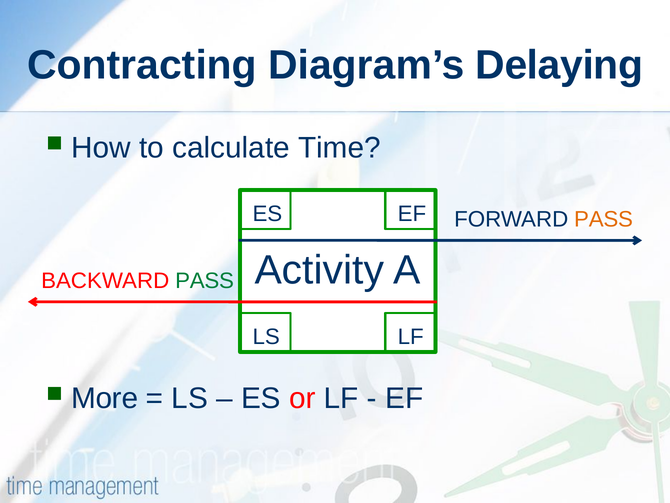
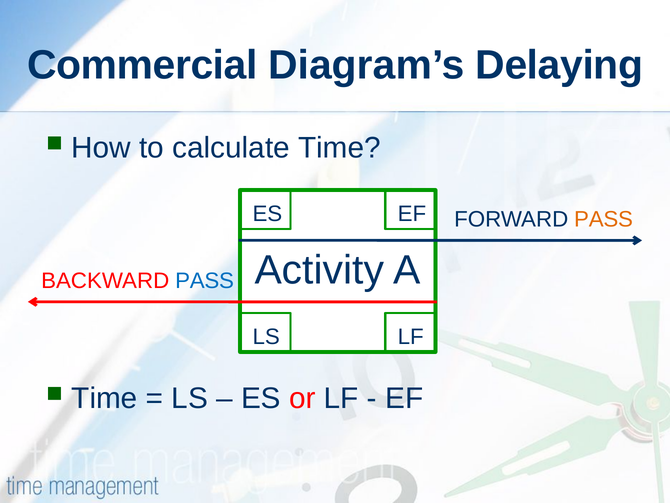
Contracting: Contracting -> Commercial
PASS at (205, 281) colour: green -> blue
More at (105, 398): More -> Time
